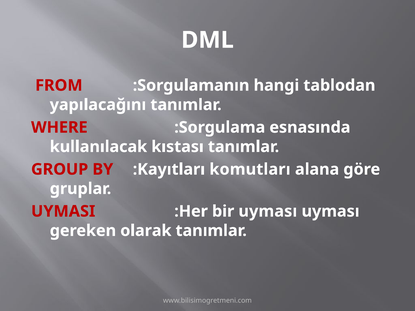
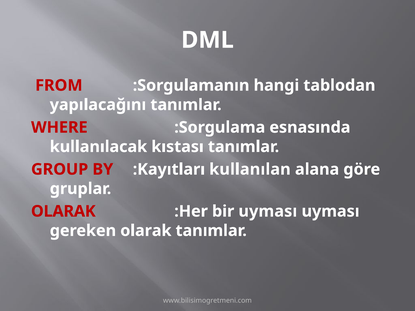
komutları: komutları -> kullanılan
UYMASI at (63, 211): UYMASI -> OLARAK
